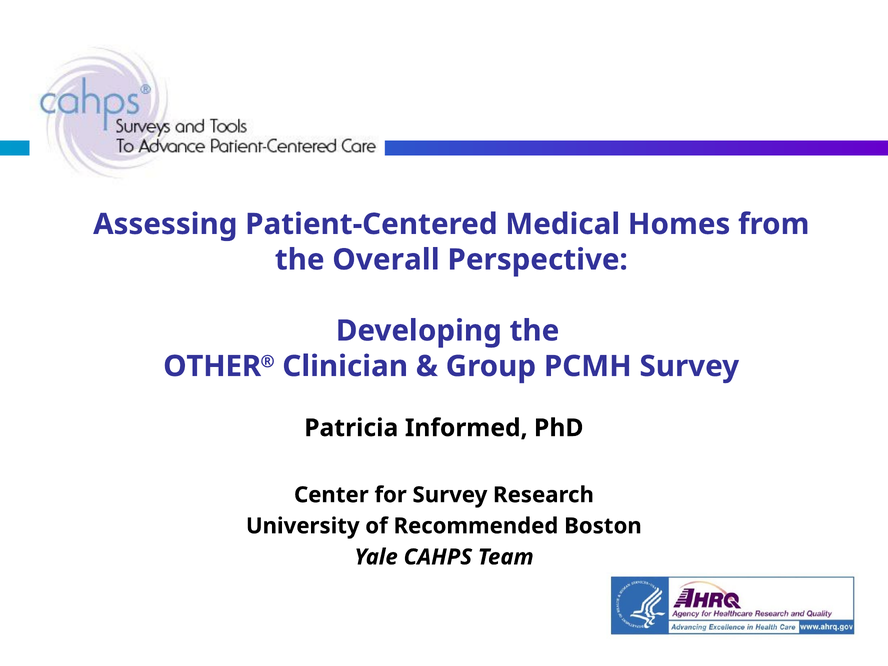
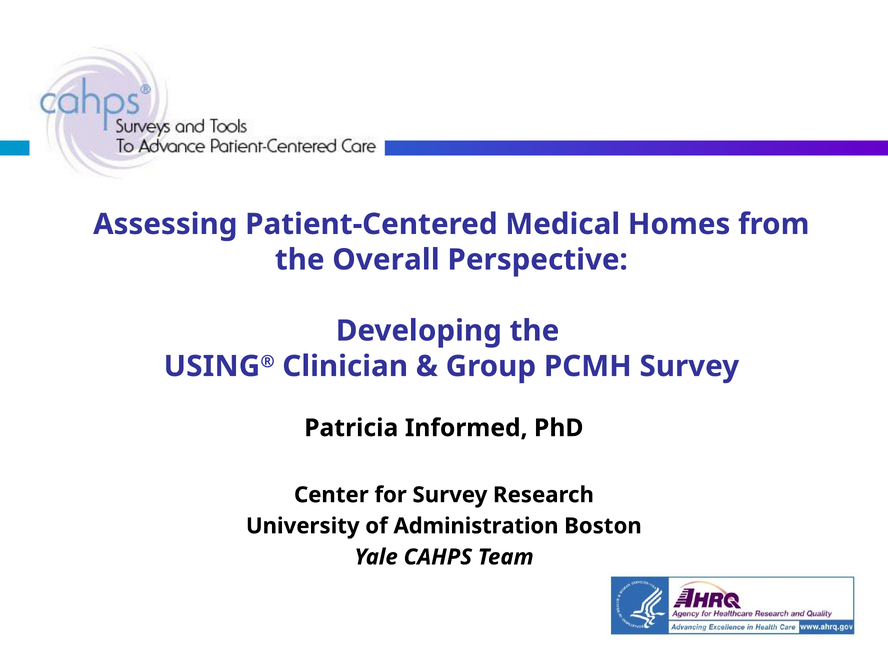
OTHER: OTHER -> USING
Recommended: Recommended -> Administration
